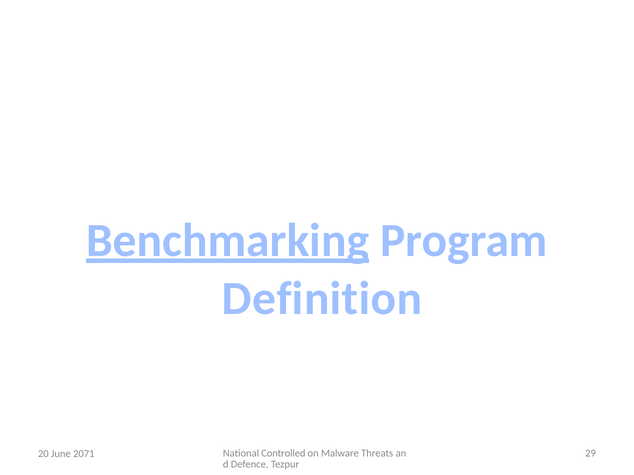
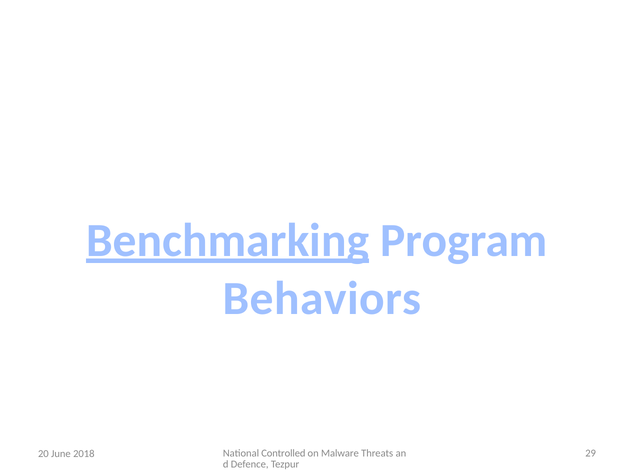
Definition: Definition -> Behaviors
2071: 2071 -> 2018
